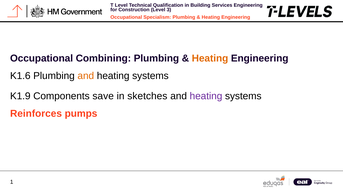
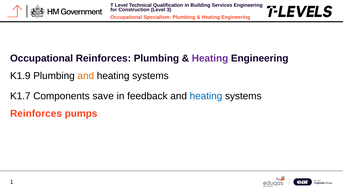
Occupational Combining: Combining -> Reinforces
Heating at (210, 58) colour: orange -> purple
K1.6: K1.6 -> K1.9
K1.9: K1.9 -> K1.7
sketches: sketches -> feedback
heating at (206, 96) colour: purple -> blue
